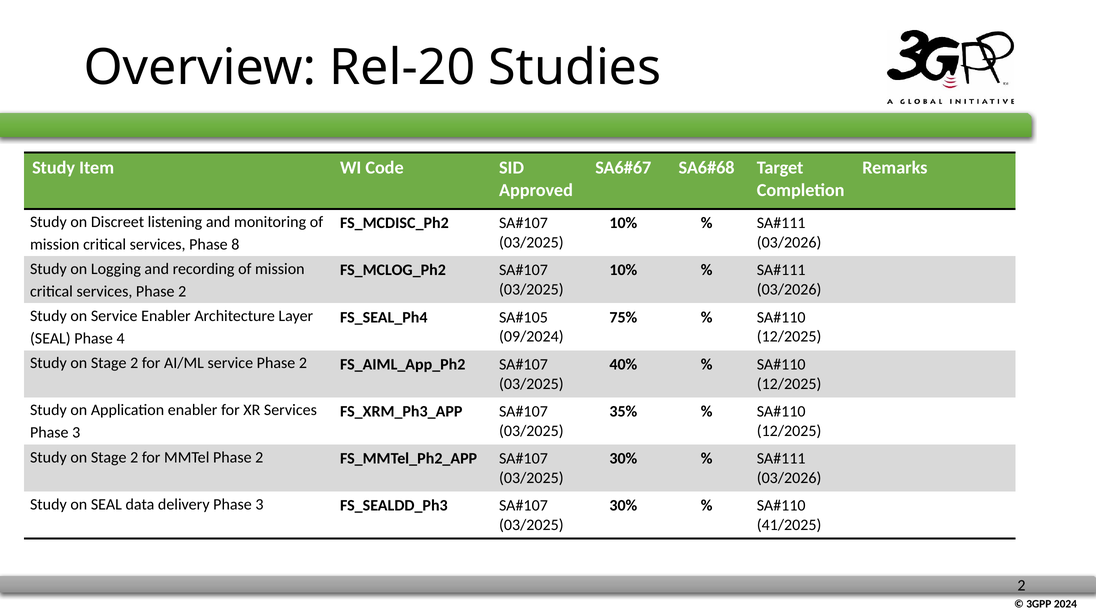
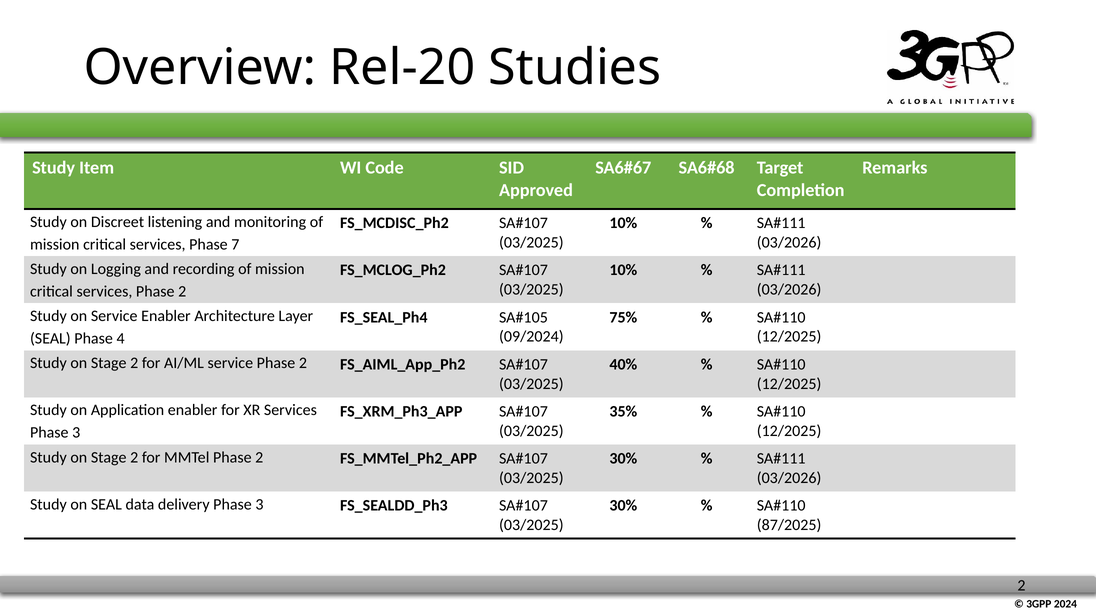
8: 8 -> 7
41/2025: 41/2025 -> 87/2025
